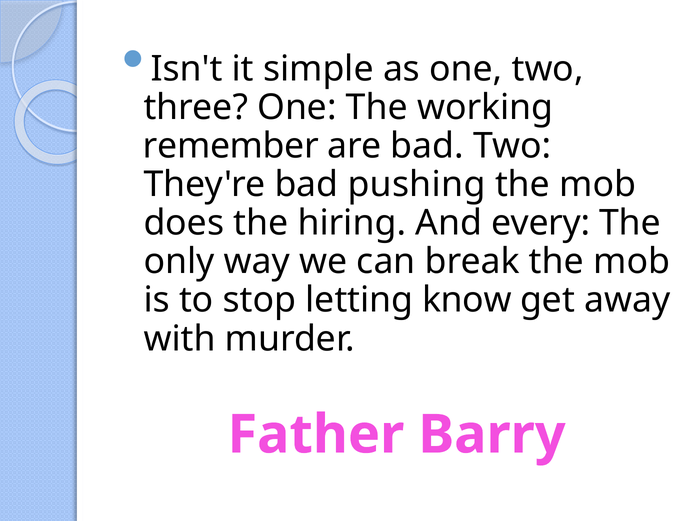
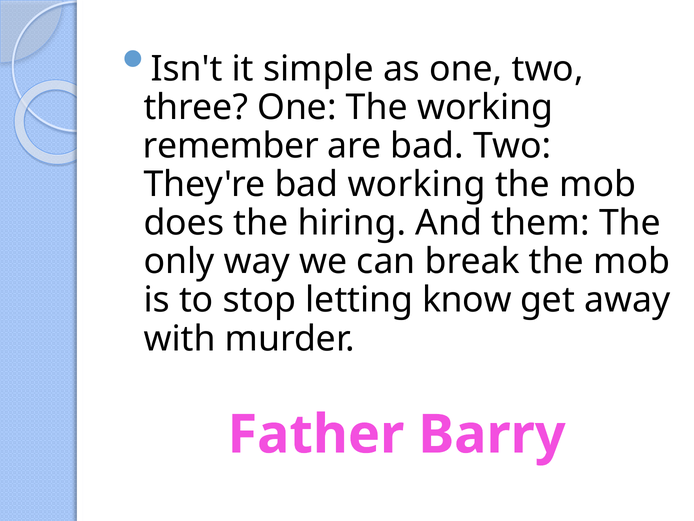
bad pushing: pushing -> working
every: every -> them
